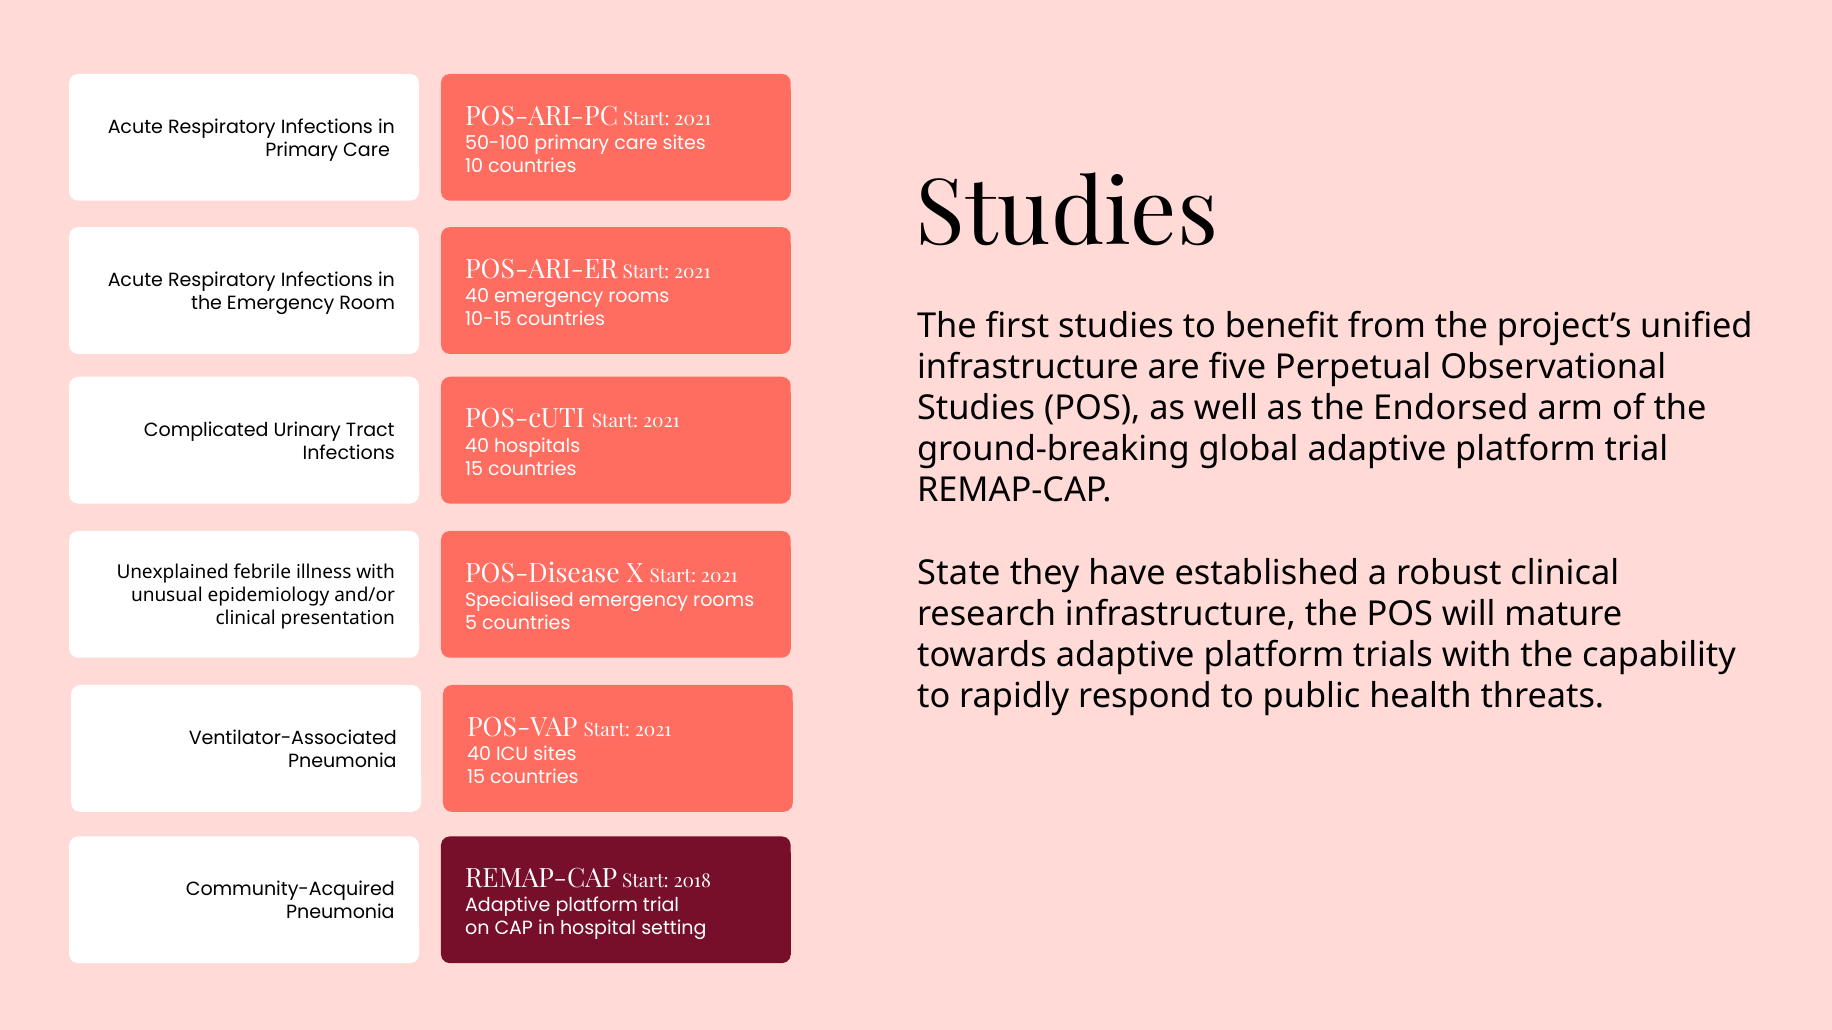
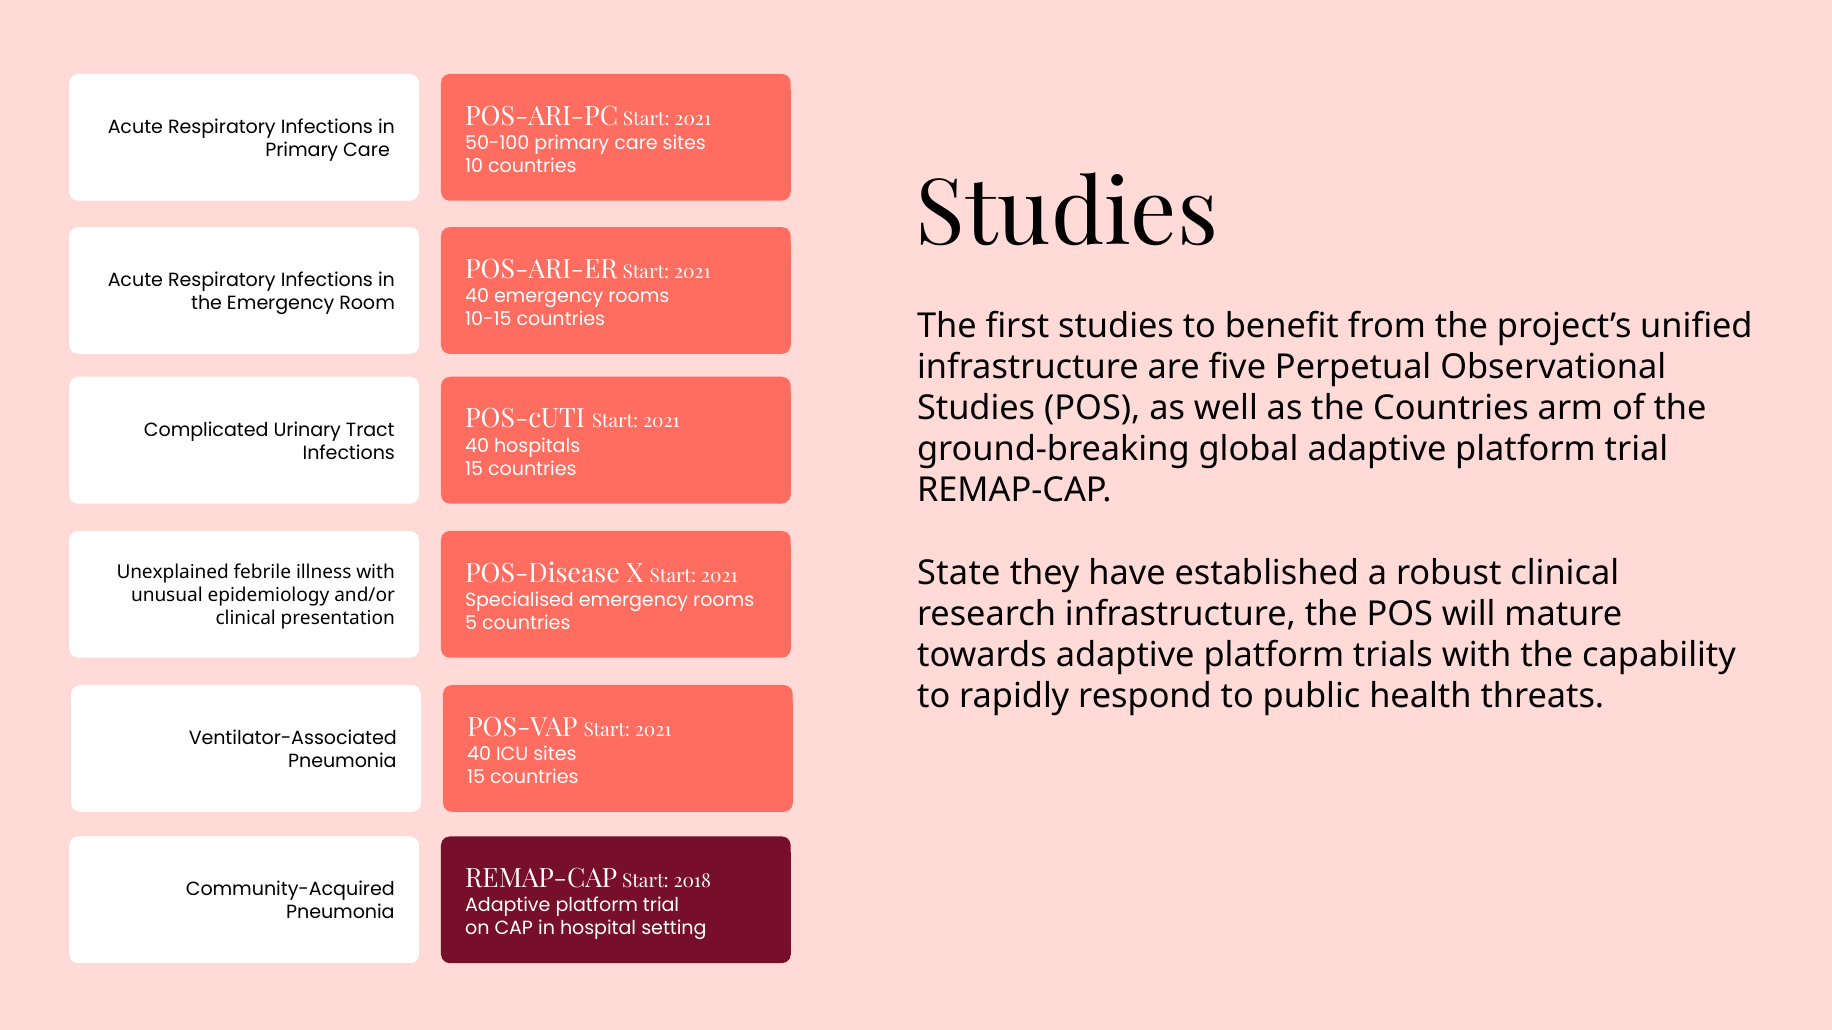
the Endorsed: Endorsed -> Countries
